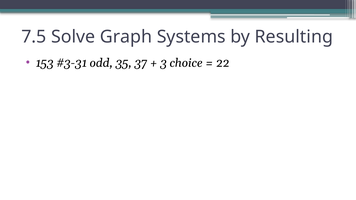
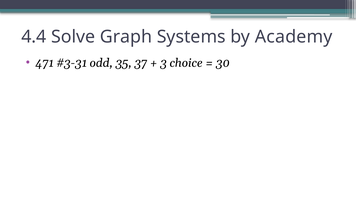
7.5: 7.5 -> 4.4
Resulting: Resulting -> Academy
153: 153 -> 471
22: 22 -> 30
